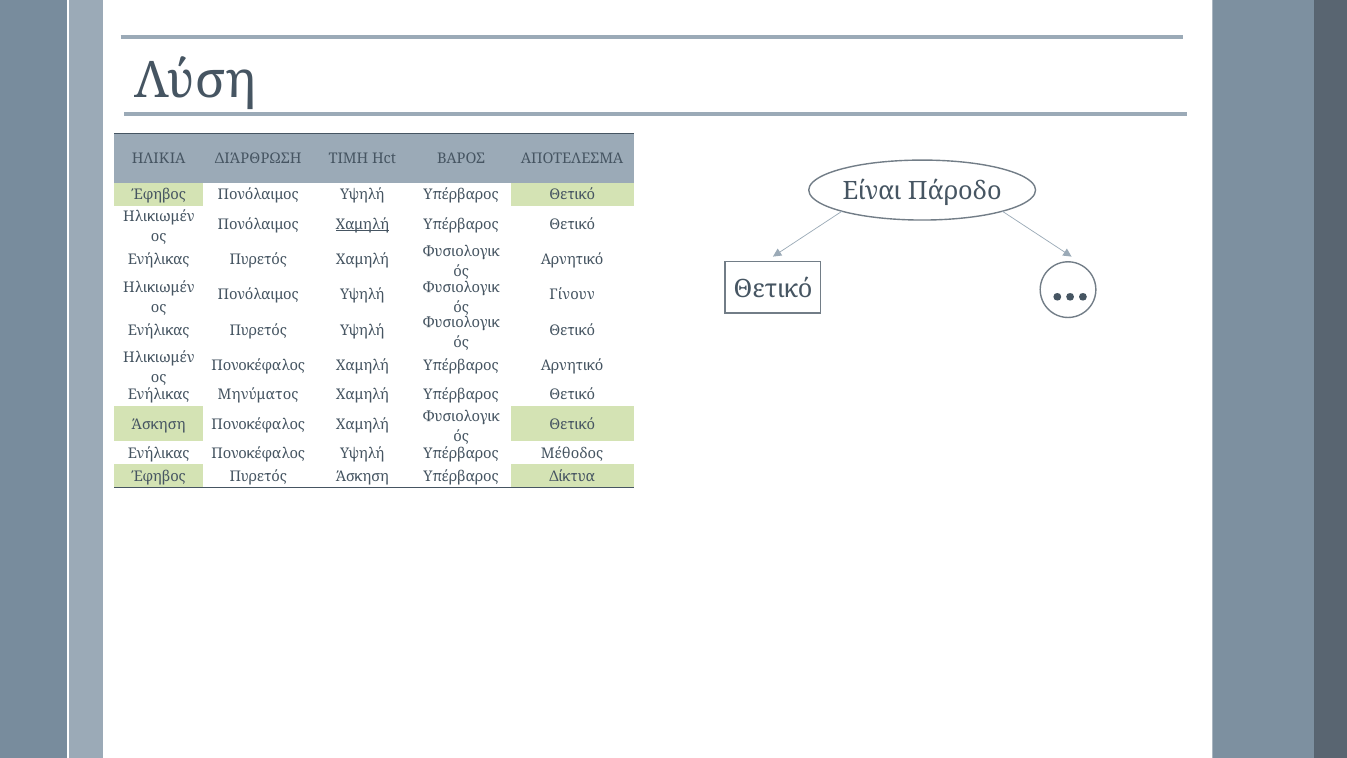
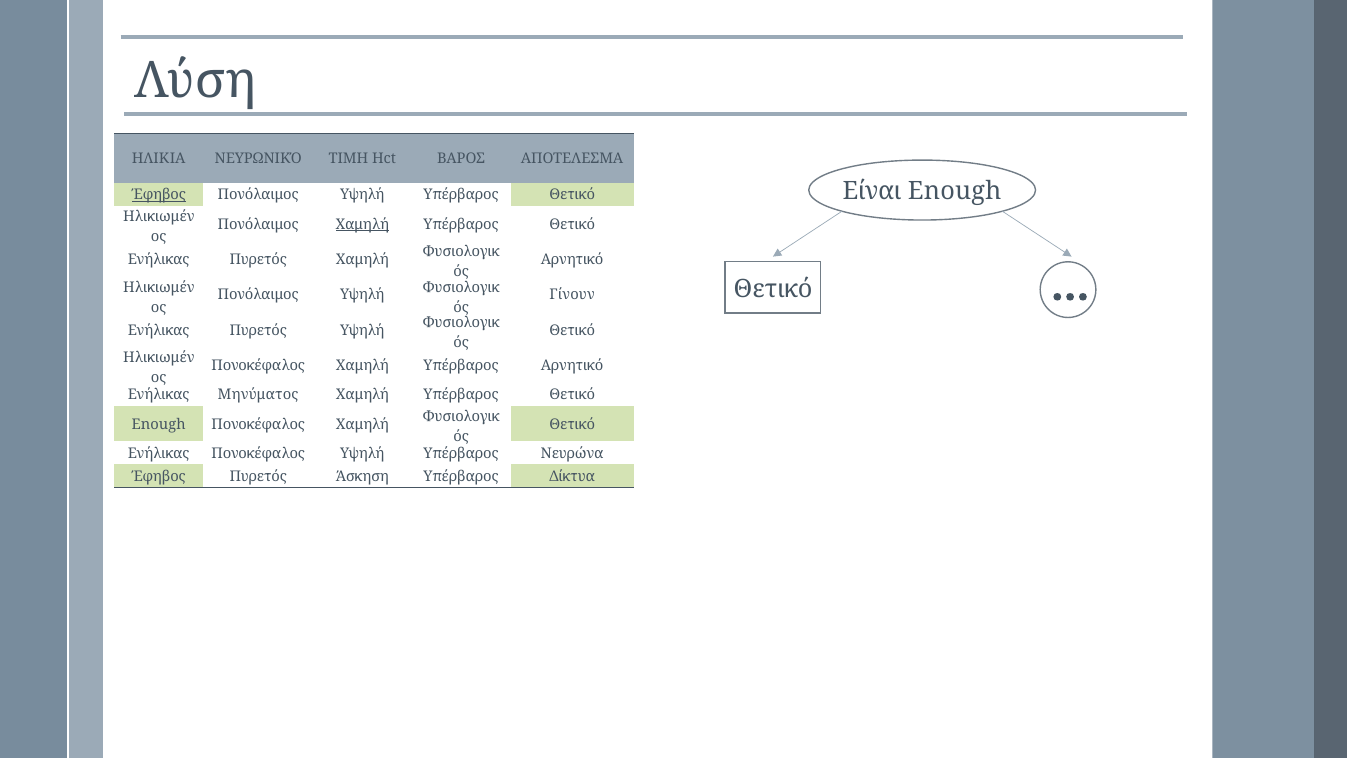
ΔΙΆΡΘΡΩΣΗ: ΔΙΆΡΘΡΩΣΗ -> ΝΕΥΡΩΝΙΚΌ
Είναι Πάροδο: Πάροδο -> Enough
Έφηβος at (159, 195) underline: none -> present
Άσκηση at (159, 424): Άσκηση -> Enough
Μέθοδος: Μέθοδος -> Νευρώνα
